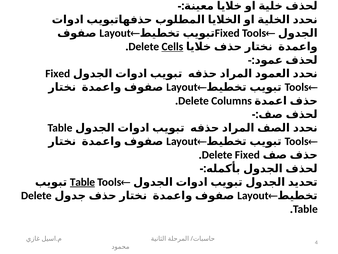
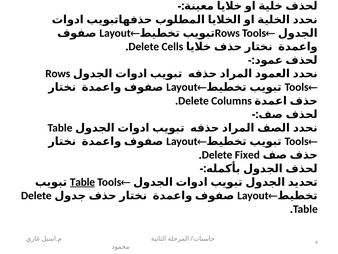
Fixed at (227, 33): Fixed -> Rows
Cells underline: present -> none
Fixed at (58, 74): Fixed -> Rows
